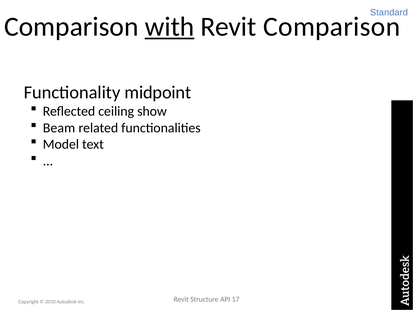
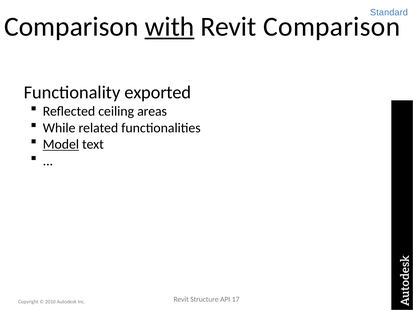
midpoint: midpoint -> exported
show: show -> areas
Beam: Beam -> While
Model underline: none -> present
